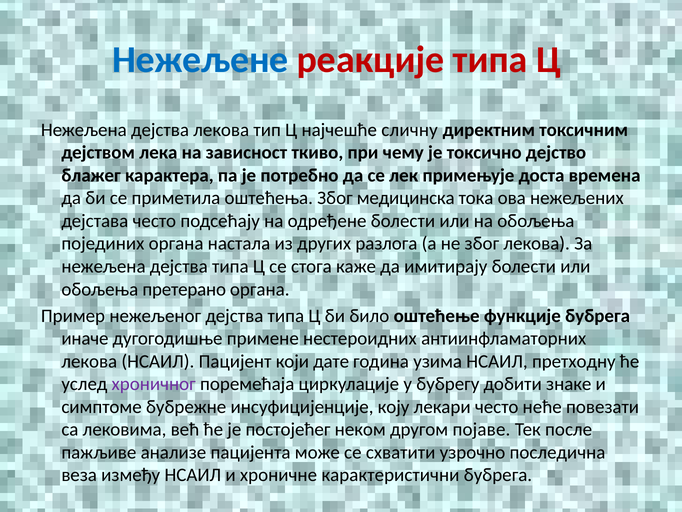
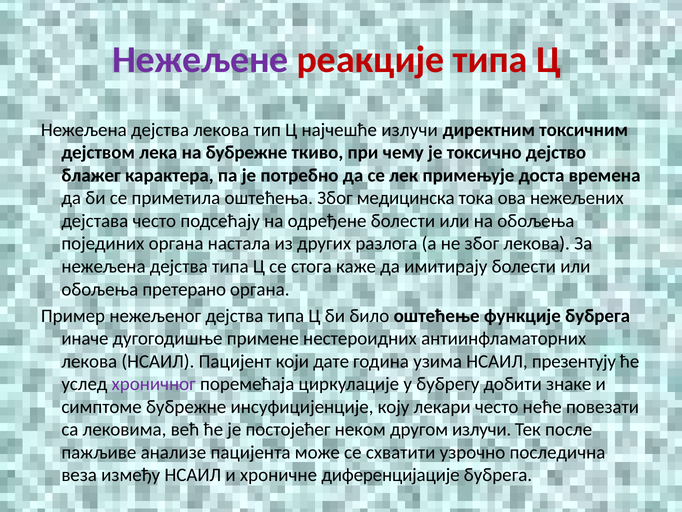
Нежељене colour: blue -> purple
најчешће сличну: сличну -> излучи
на зависност: зависност -> бубрежне
претходну: претходну -> презентују
другом појаве: појаве -> излучи
карактеристични: карактеристични -> диференцијације
